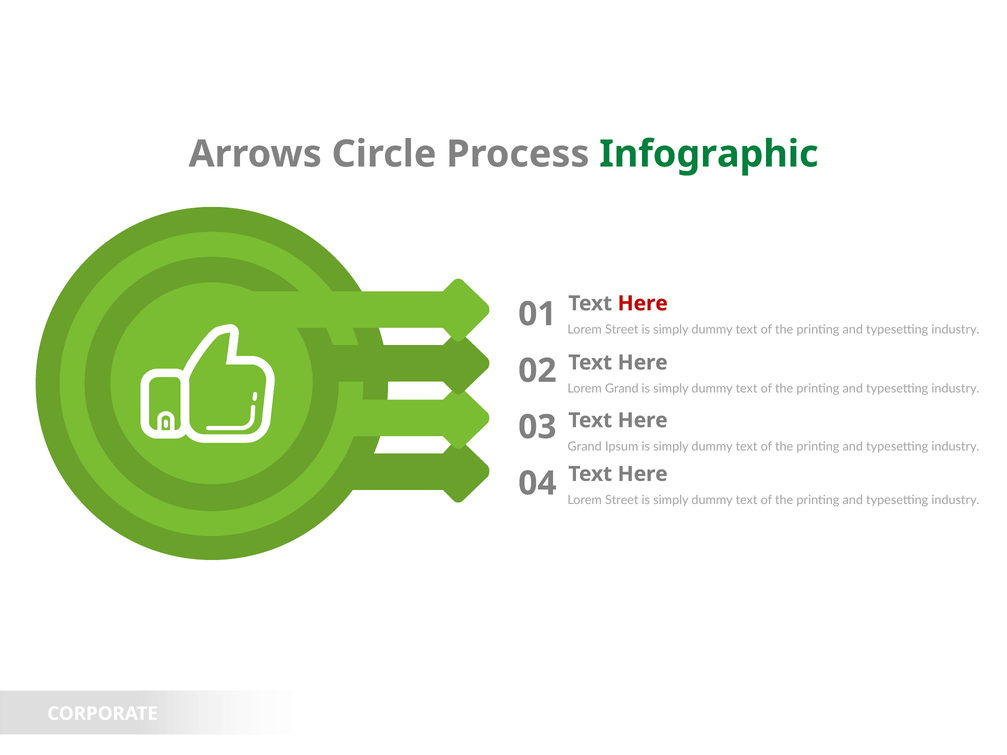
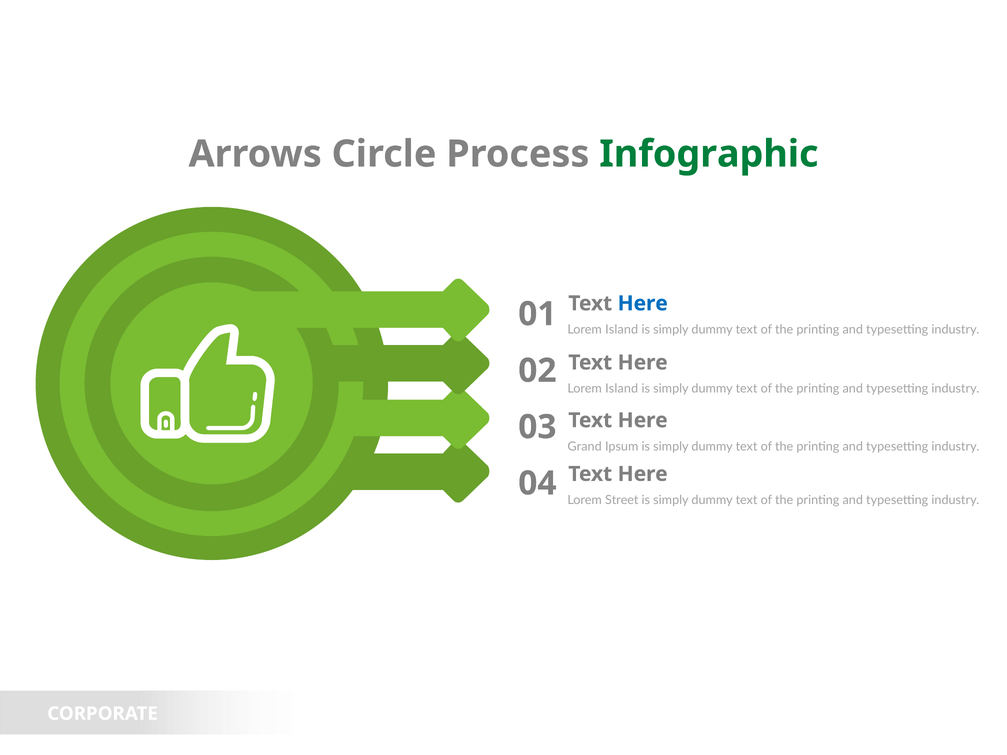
Here at (643, 304) colour: red -> blue
Street at (622, 330): Street -> Island
Grand at (622, 389): Grand -> Island
